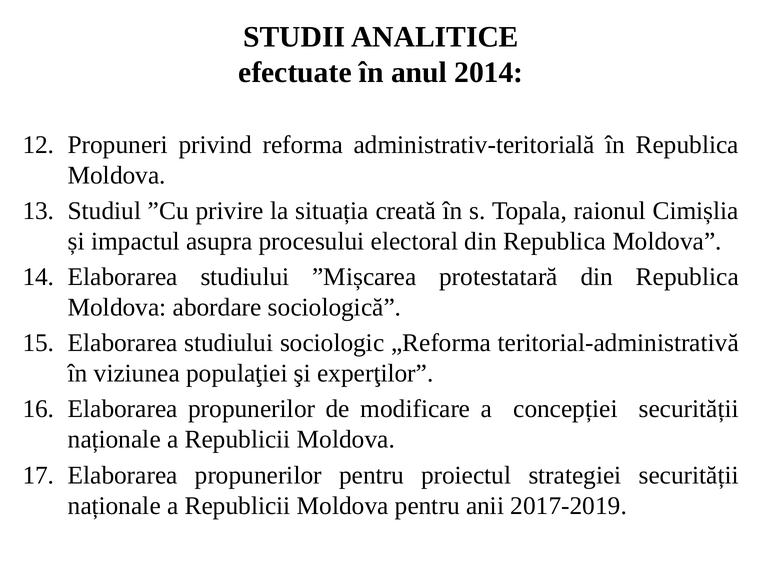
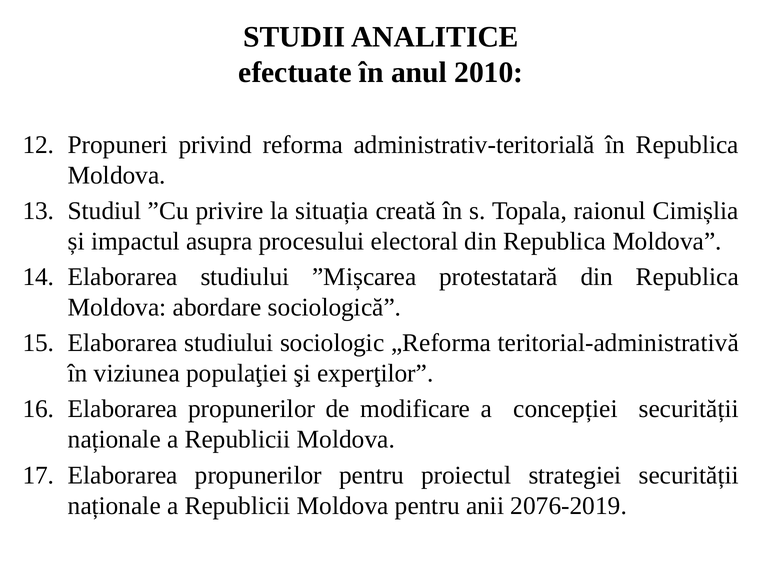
2014: 2014 -> 2010
2017-2019: 2017-2019 -> 2076-2019
